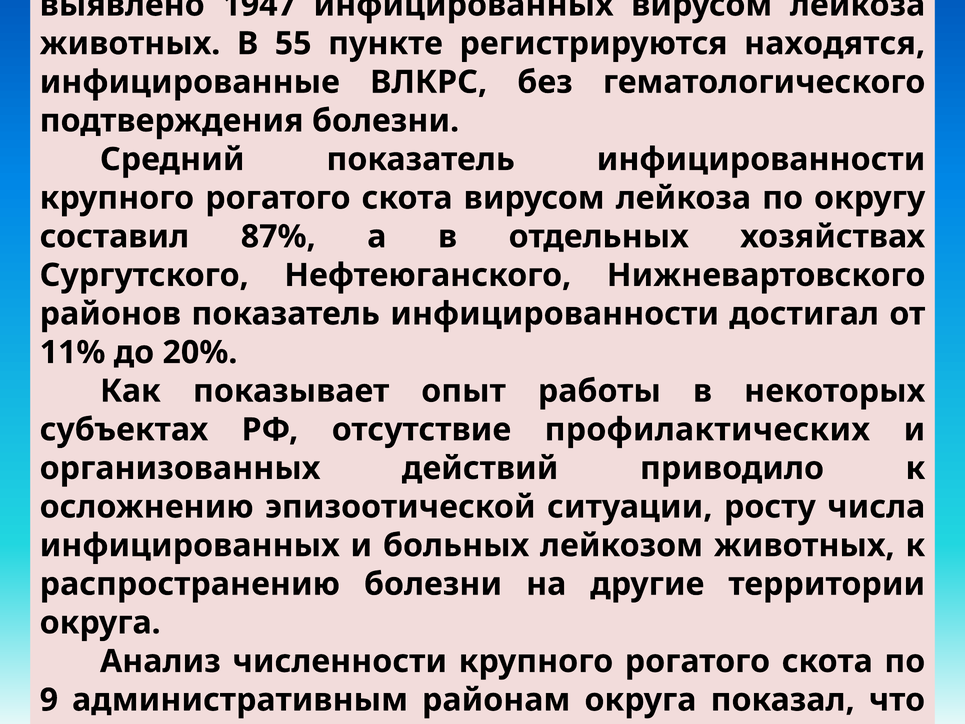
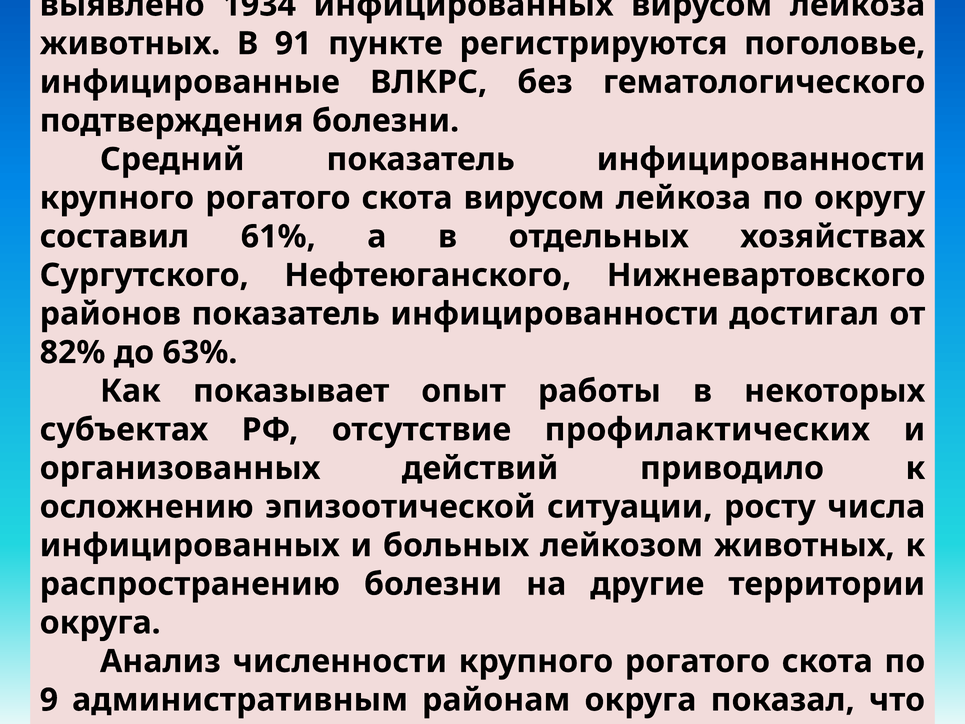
1947: 1947 -> 1934
55: 55 -> 91
регистрируются находятся: находятся -> поголовье
87%: 87% -> 61%
11%: 11% -> 82%
20%: 20% -> 63%
